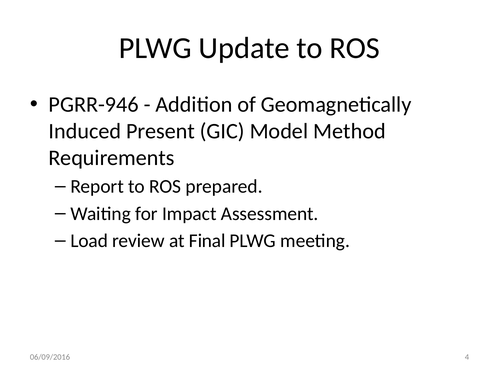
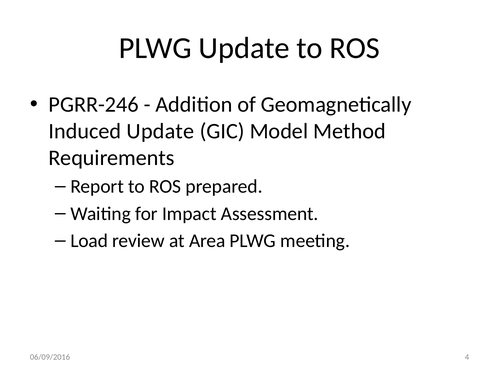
PGRR-946: PGRR-946 -> PGRR-246
Induced Present: Present -> Update
Final: Final -> Area
